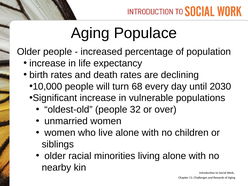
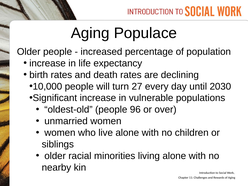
68: 68 -> 27
32: 32 -> 96
